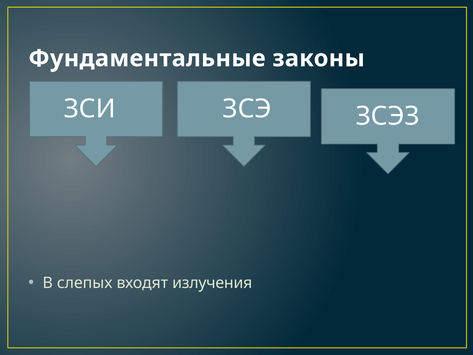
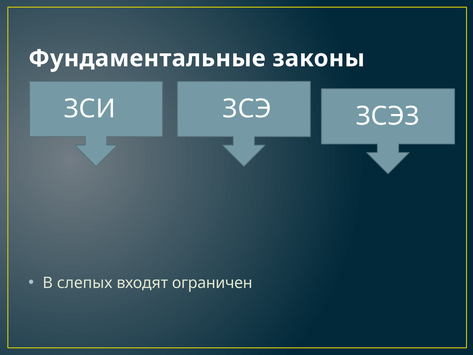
излучения: излучения -> ограничен
